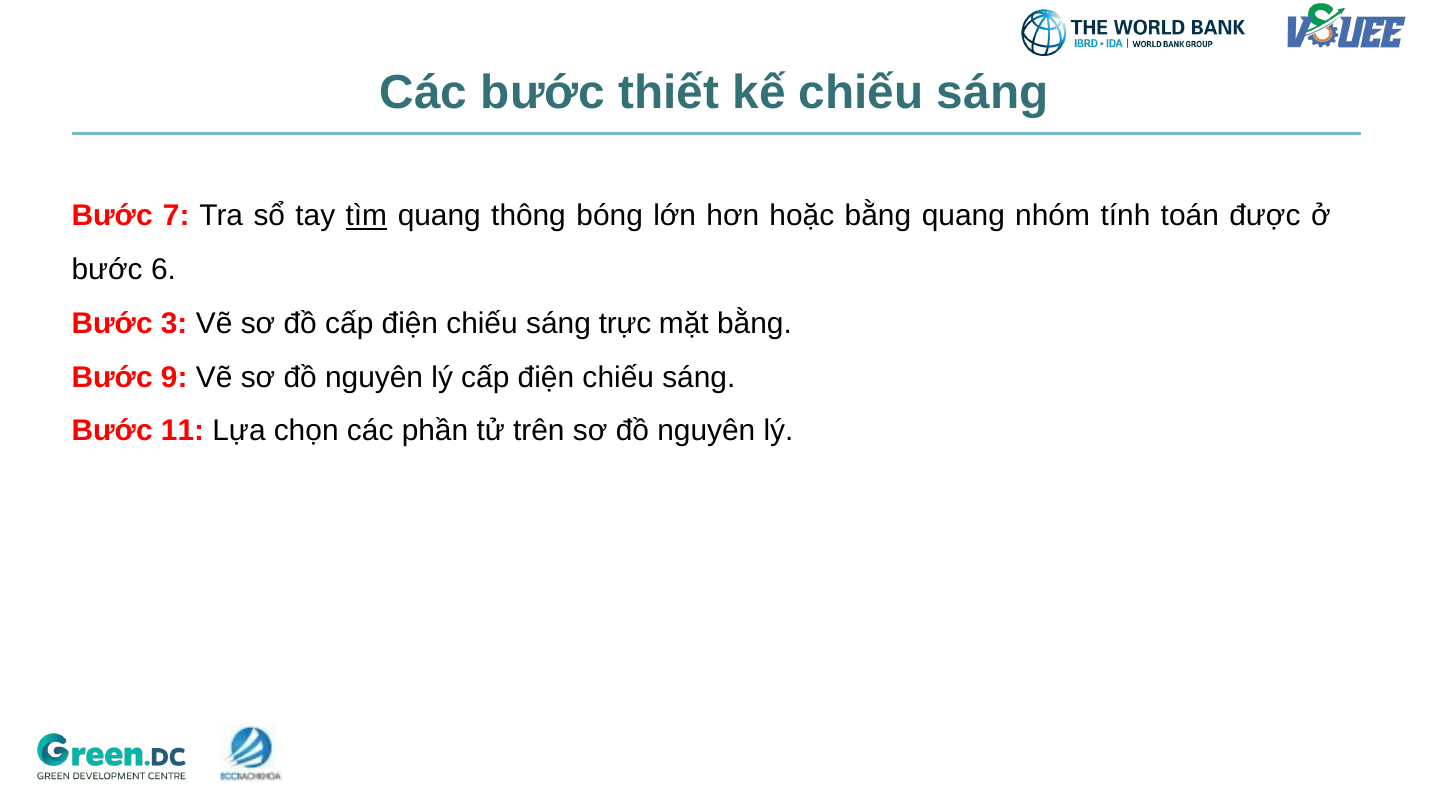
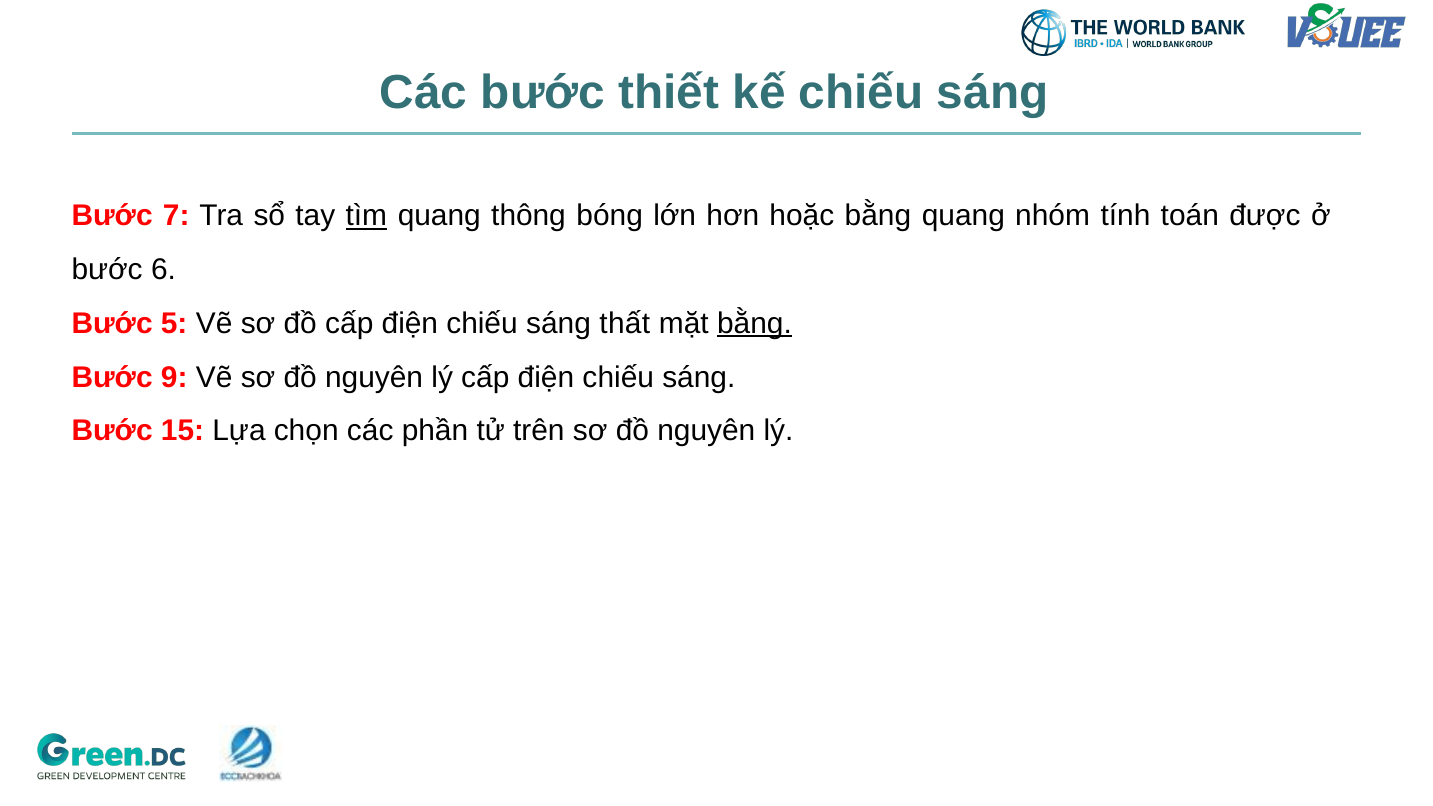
3: 3 -> 5
trực: trực -> thất
bằng at (754, 323) underline: none -> present
11: 11 -> 15
